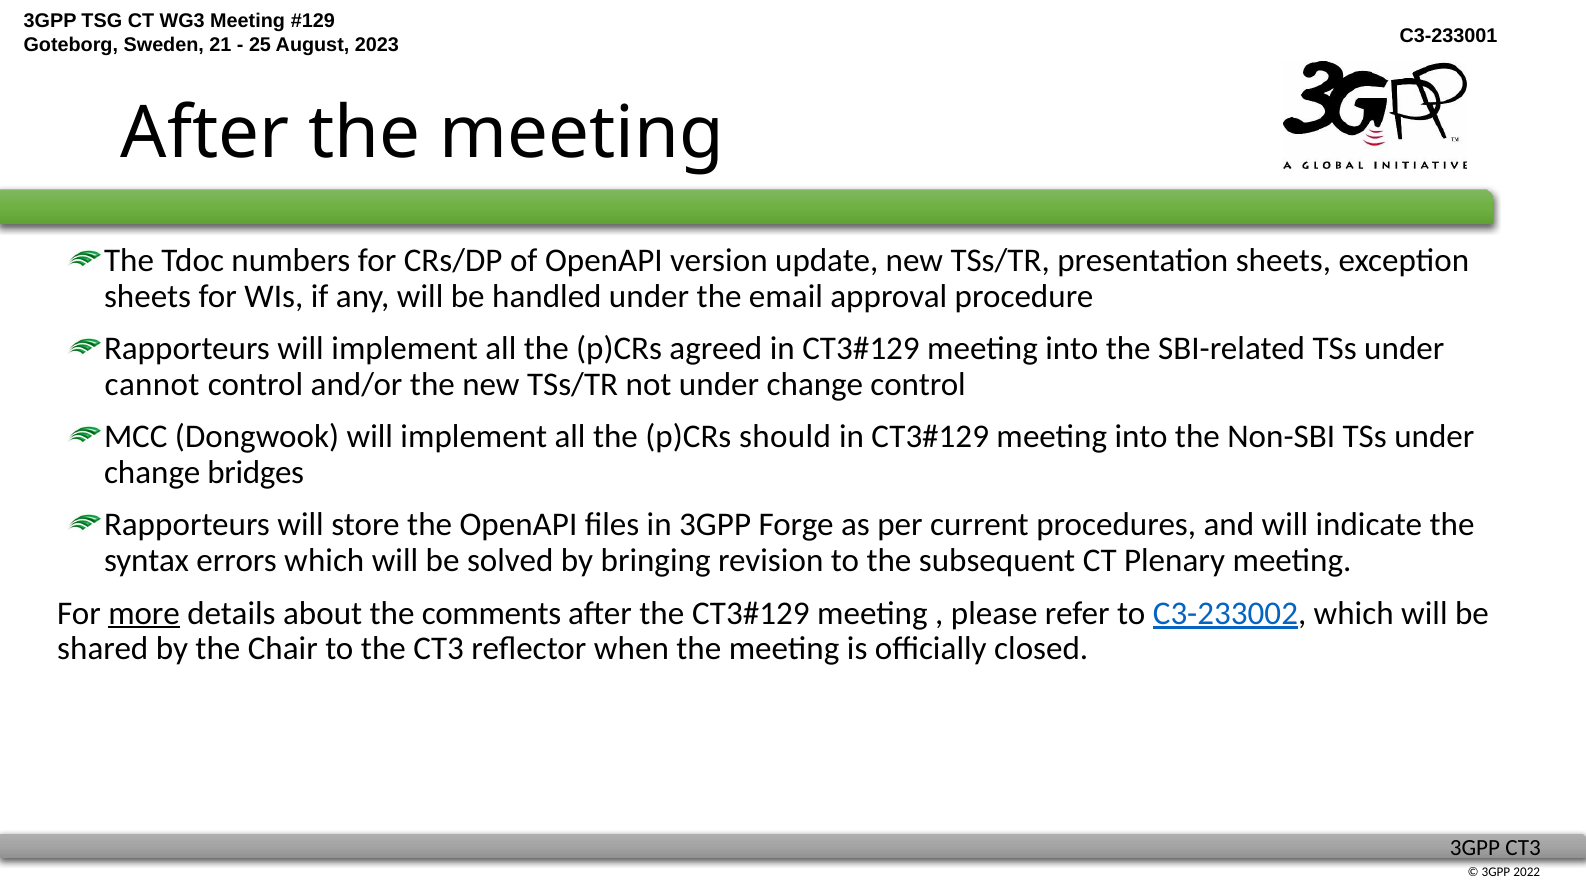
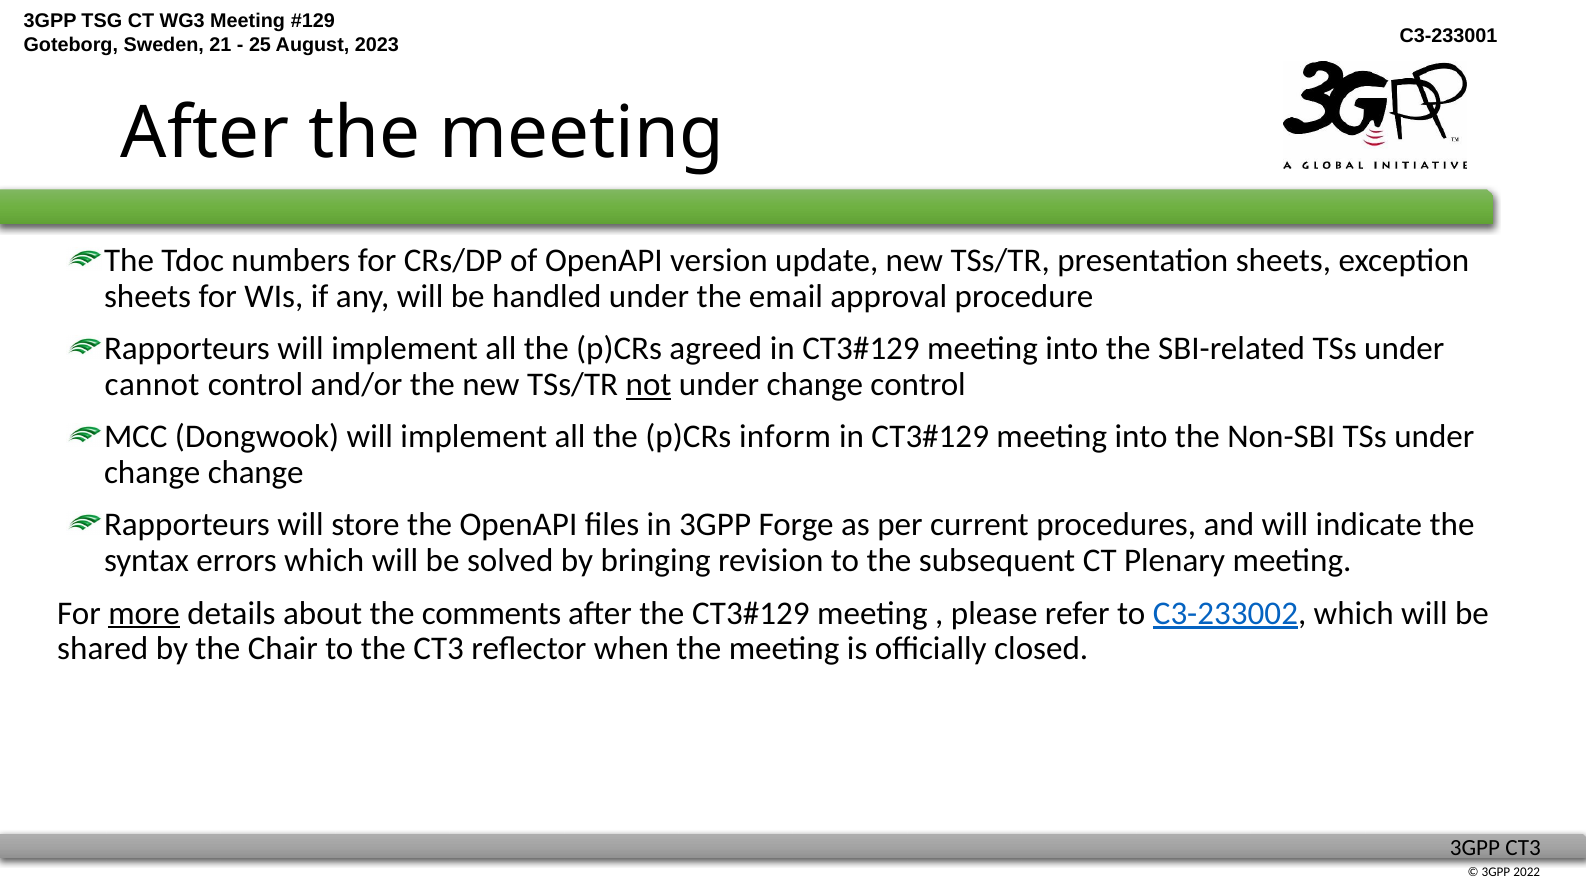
not underline: none -> present
should: should -> inform
change bridges: bridges -> change
